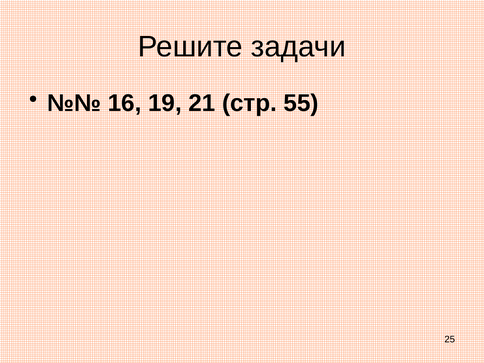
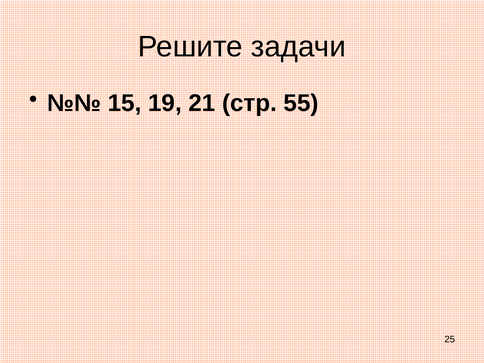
16: 16 -> 15
